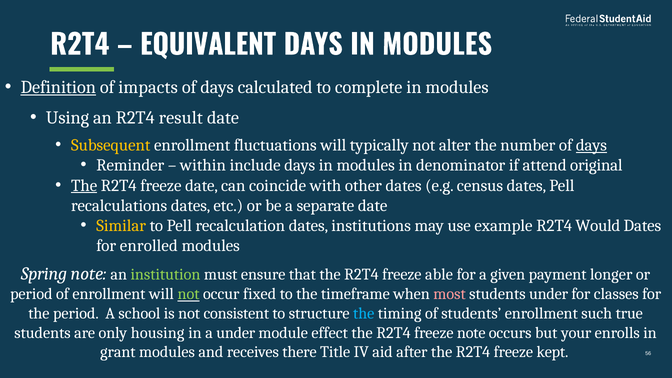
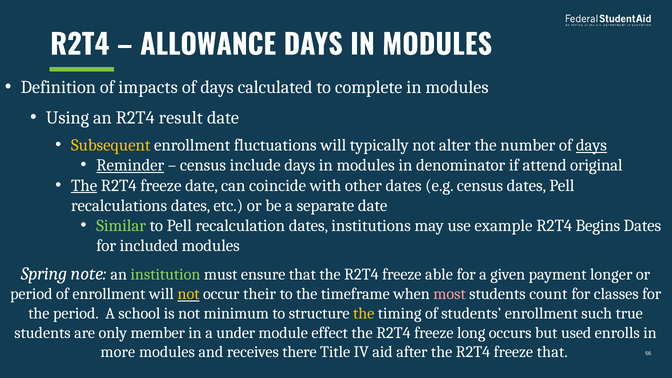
EQUIVALENT: EQUIVALENT -> ALLOWANCE
Definition underline: present -> none
Reminder underline: none -> present
within at (203, 165): within -> census
Similar colour: yellow -> light green
Would: Would -> Begins
enrolled: enrolled -> included
not at (189, 294) colour: light green -> yellow
fixed: fixed -> their
students under: under -> count
consistent: consistent -> minimum
the at (364, 313) colour: light blue -> yellow
housing: housing -> member
freeze note: note -> long
your: your -> used
grant: grant -> more
freeze kept: kept -> that
